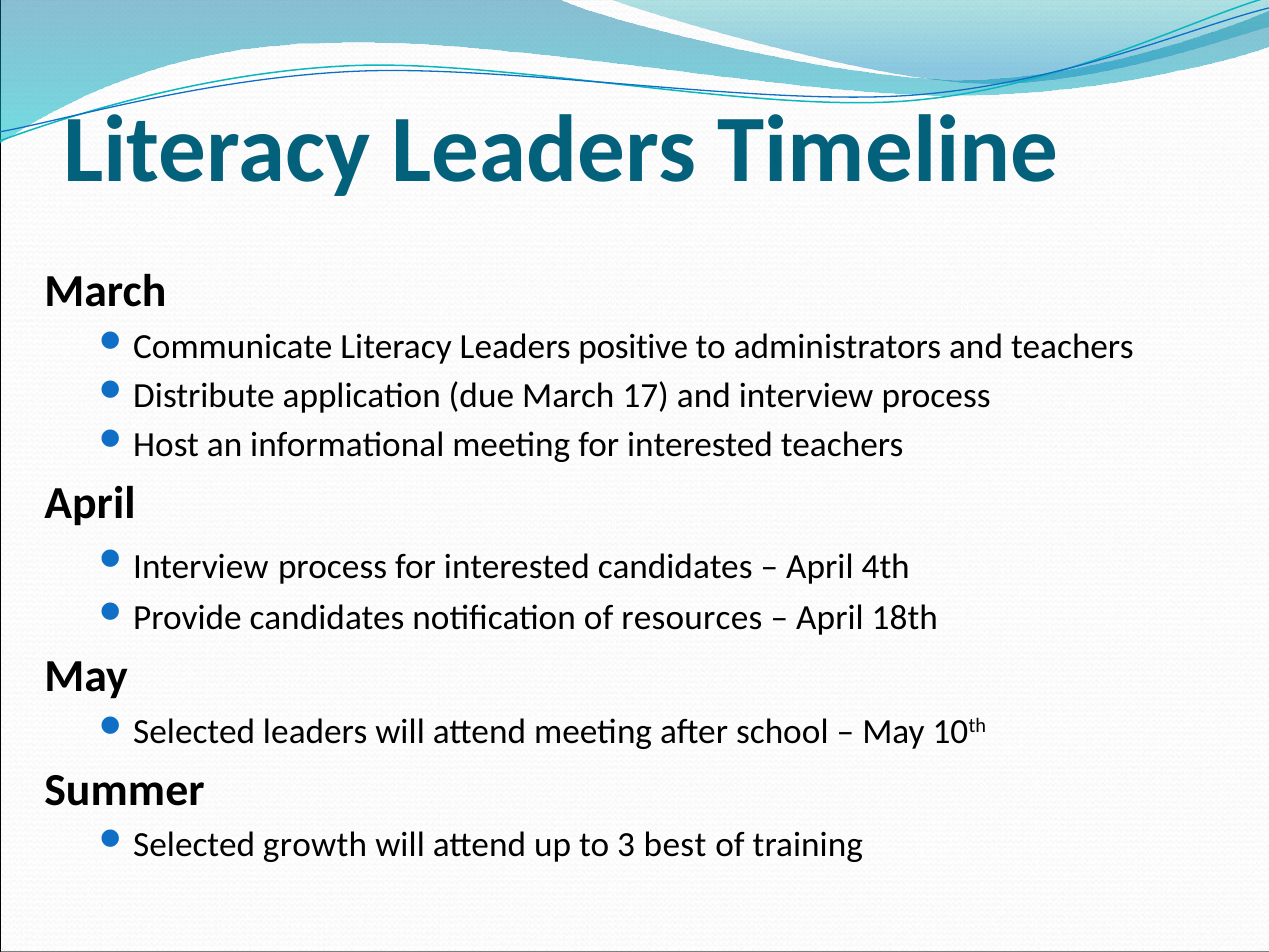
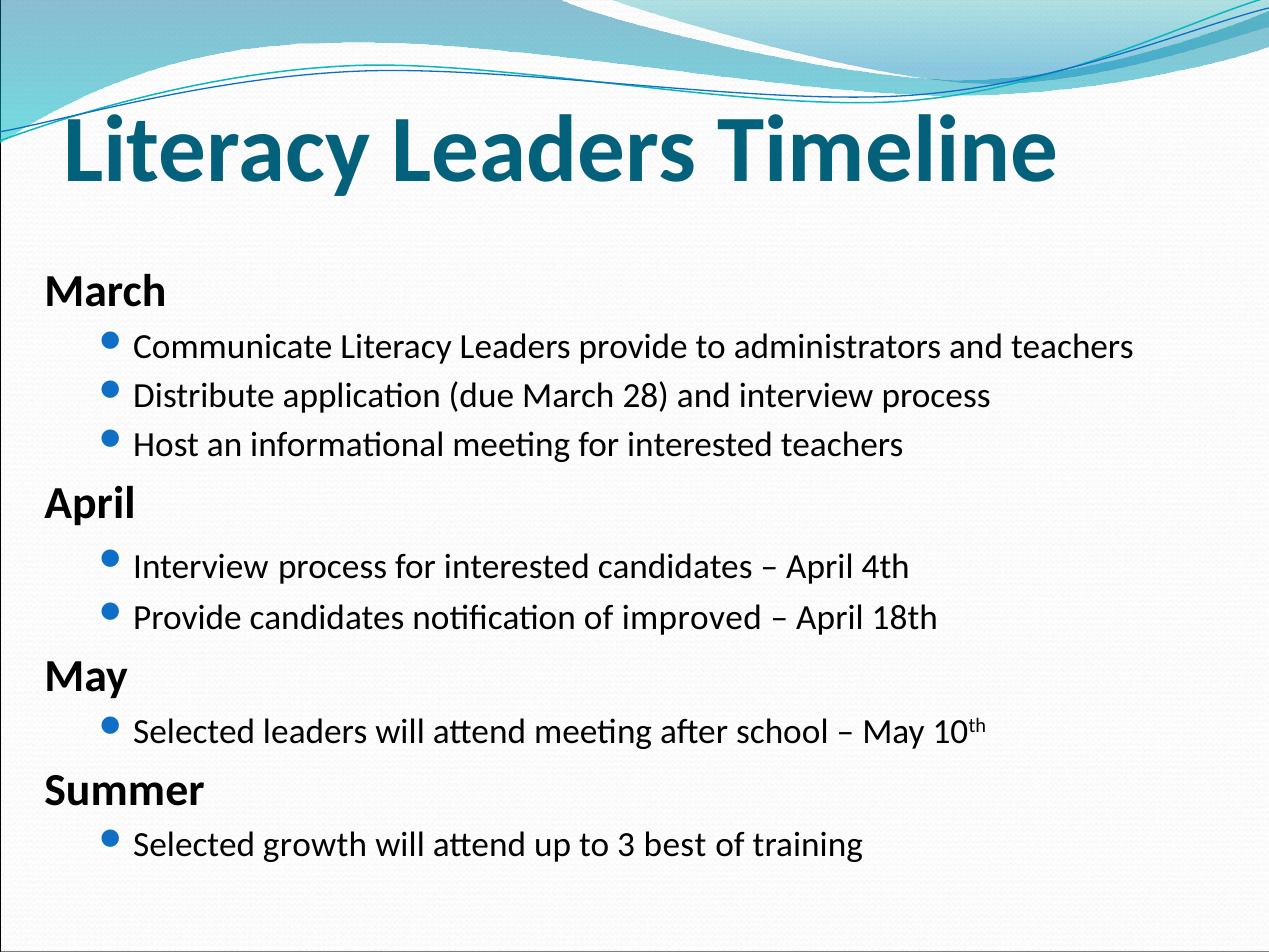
positive: positive -> provide
17: 17 -> 28
resources: resources -> improved
